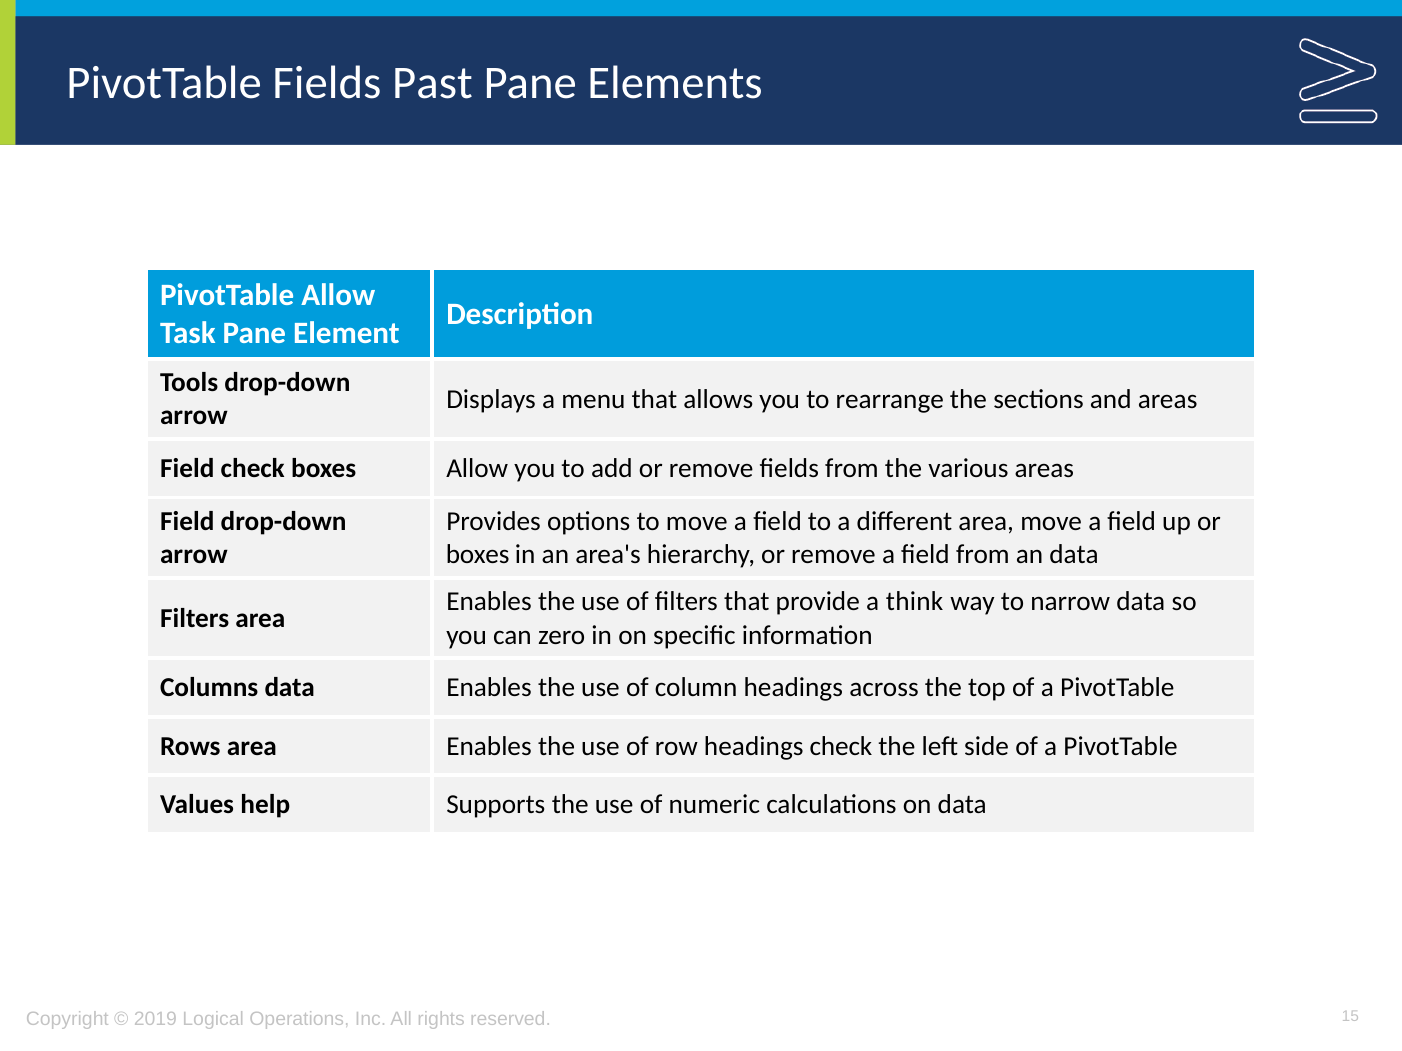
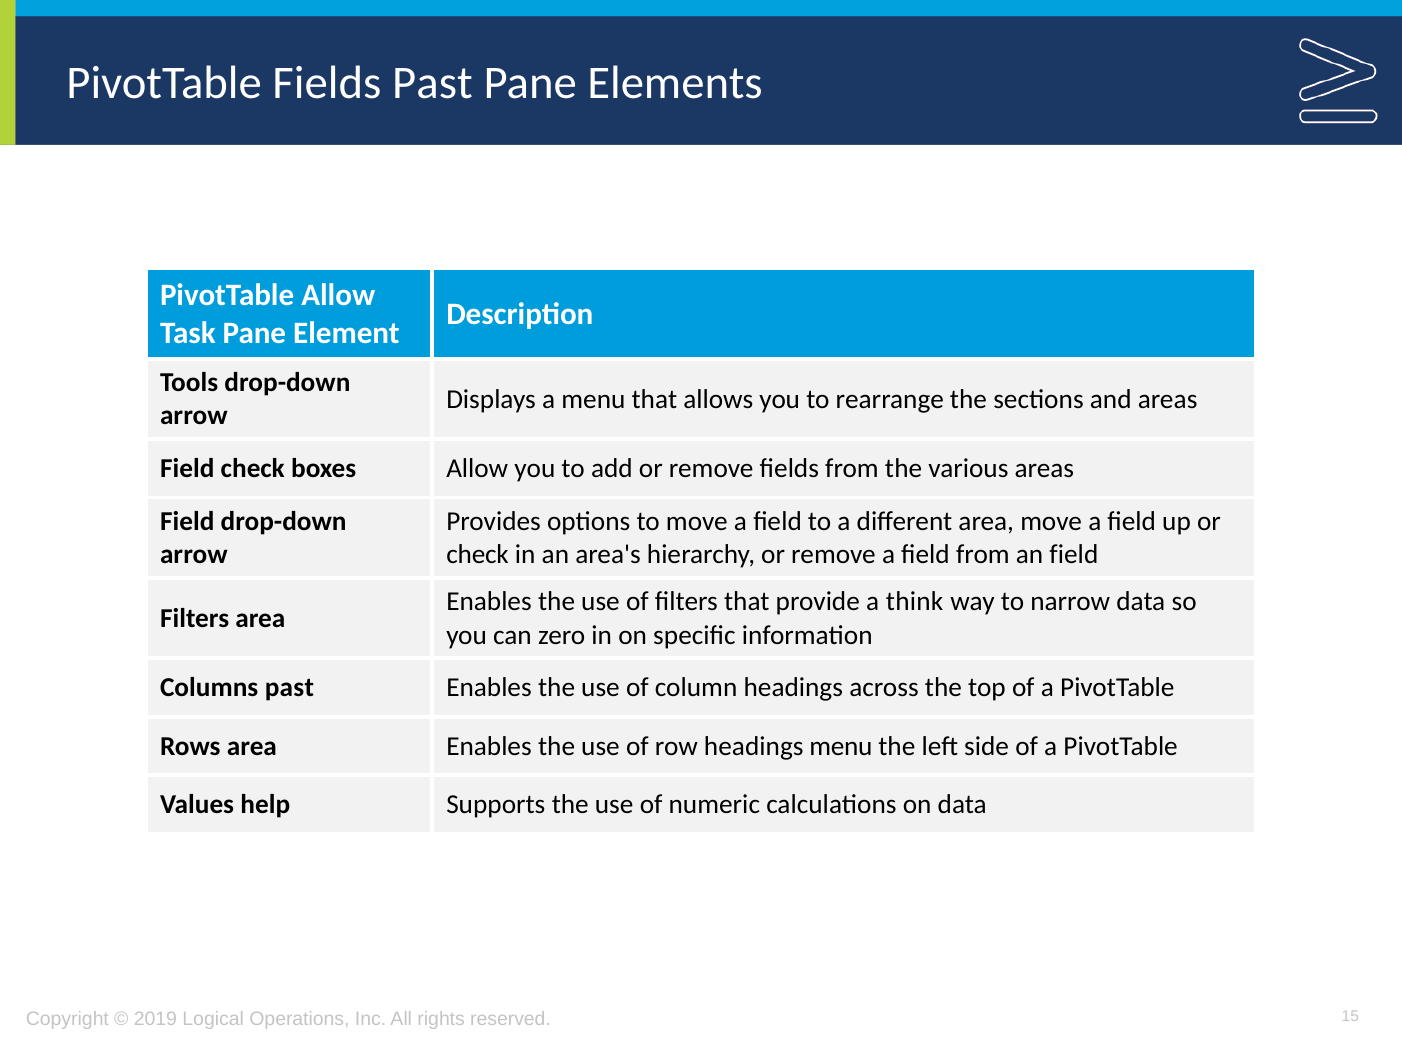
boxes at (478, 555): boxes -> check
an data: data -> field
Columns data: data -> past
headings check: check -> menu
